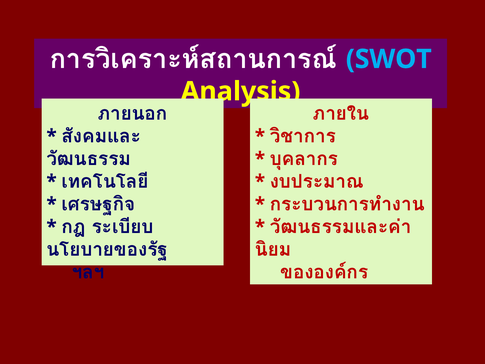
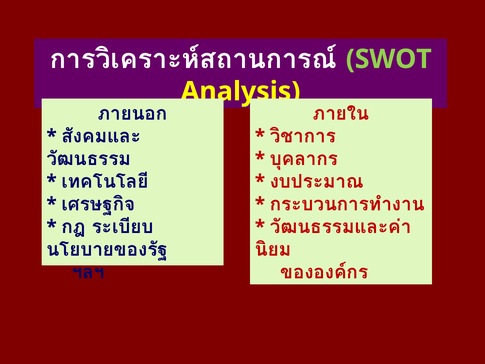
SWOT colour: light blue -> light green
